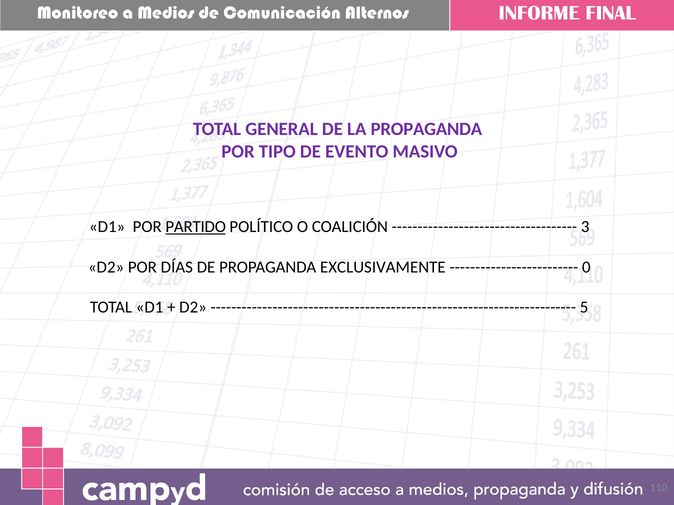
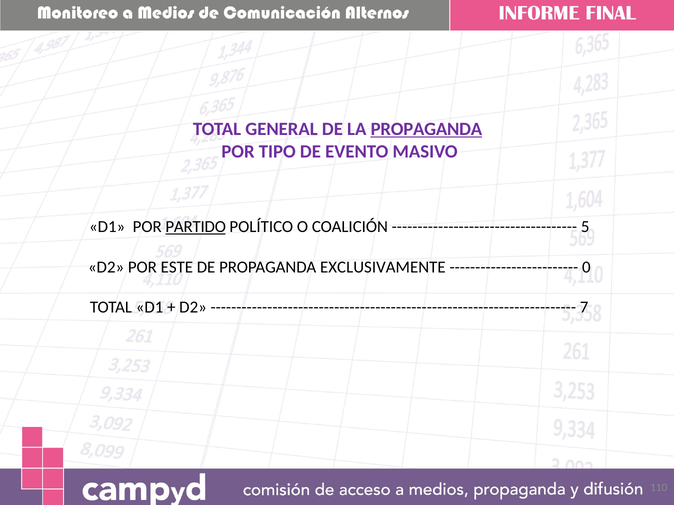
PROPAGANDA at (426, 129) underline: none -> present
3: 3 -> 5
DÍAS: DÍAS -> ESTE
5: 5 -> 7
